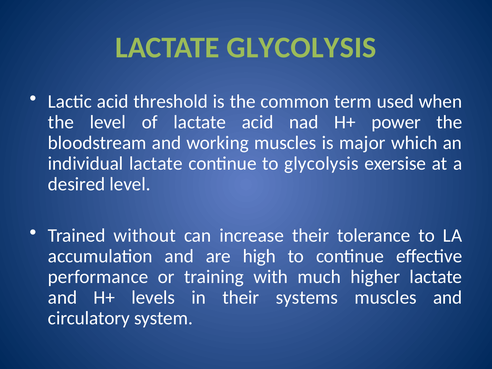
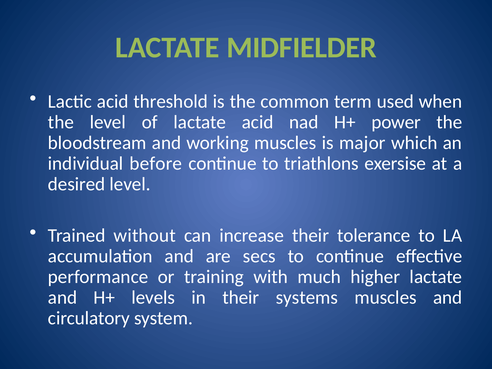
LACTATE GLYCOLYSIS: GLYCOLYSIS -> MIDFIELDER
individual lactate: lactate -> before
to glycolysis: glycolysis -> triathlons
high: high -> secs
